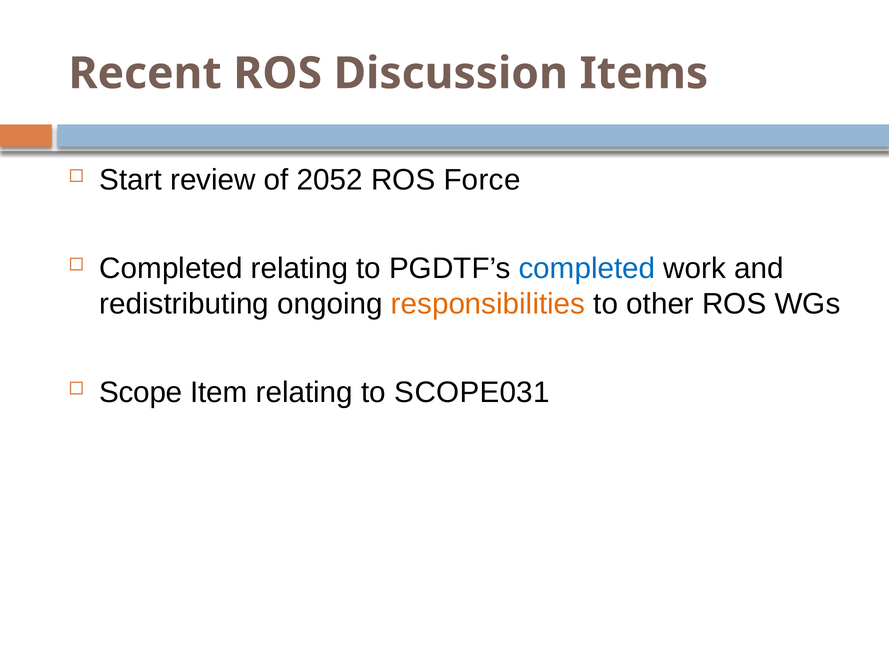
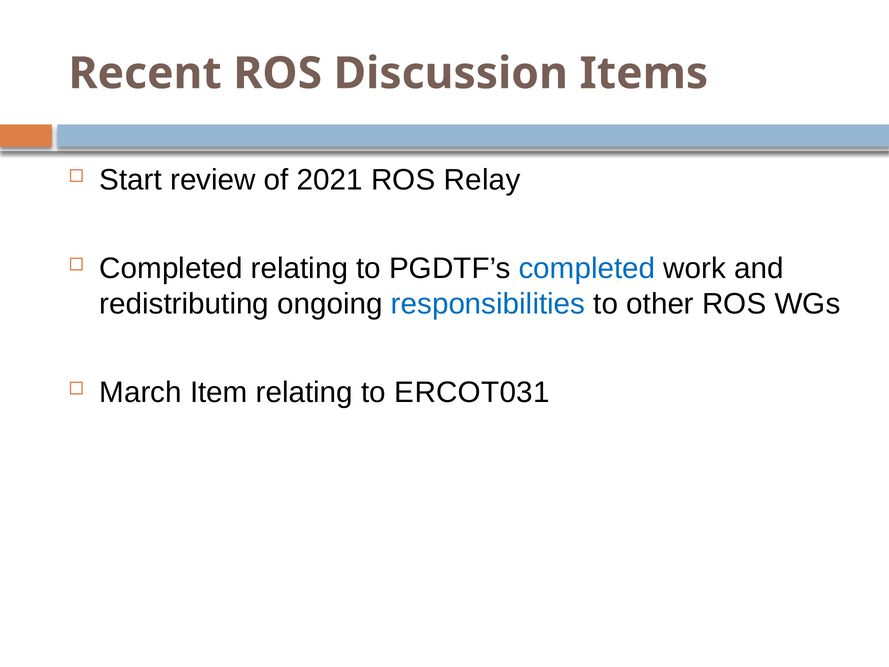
2052: 2052 -> 2021
Force: Force -> Relay
responsibilities colour: orange -> blue
Scope: Scope -> March
SCOPE031: SCOPE031 -> ERCOT031
